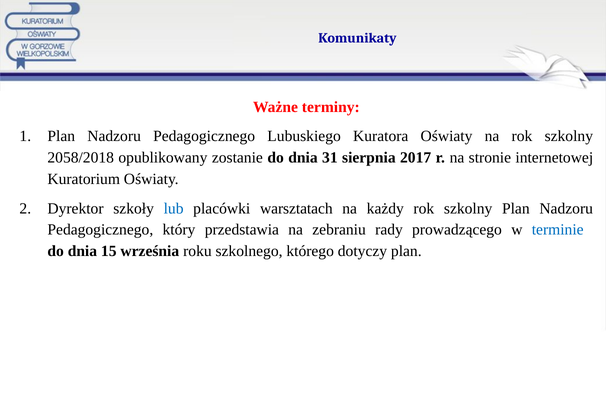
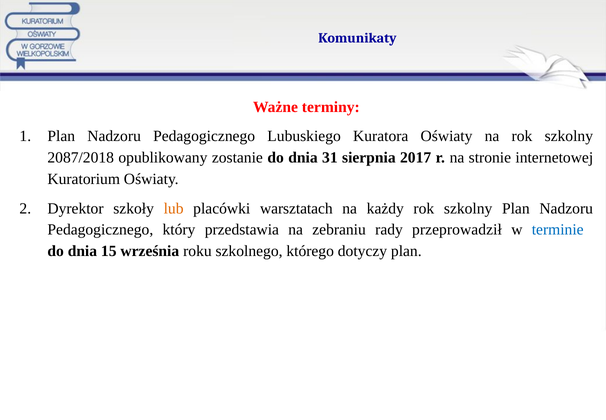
2058/2018: 2058/2018 -> 2087/2018
lub colour: blue -> orange
prowadzącego: prowadzącego -> przeprowadził
